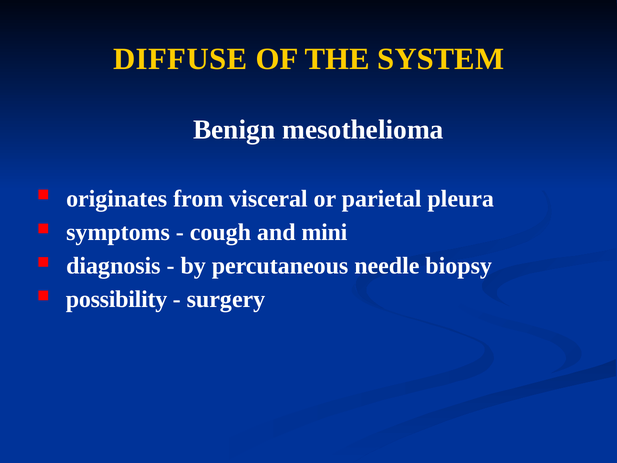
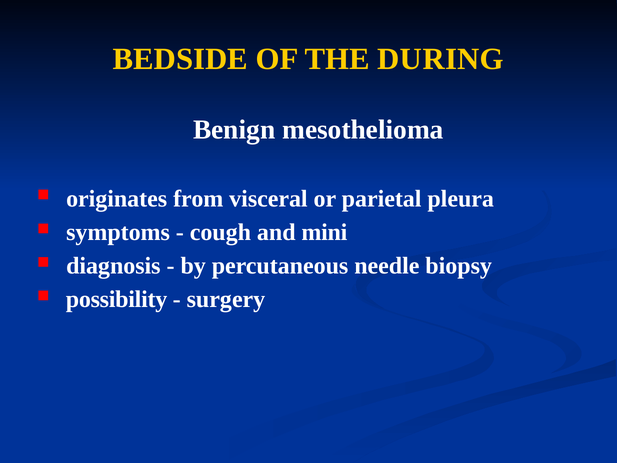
DIFFUSE: DIFFUSE -> BEDSIDE
SYSTEM: SYSTEM -> DURING
